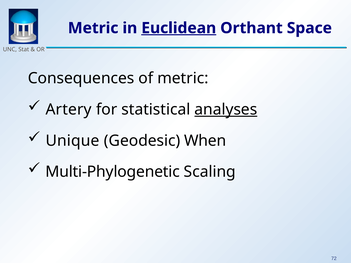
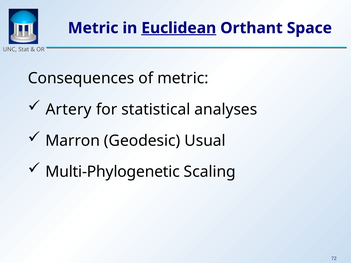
analyses underline: present -> none
Unique: Unique -> Marron
When: When -> Usual
